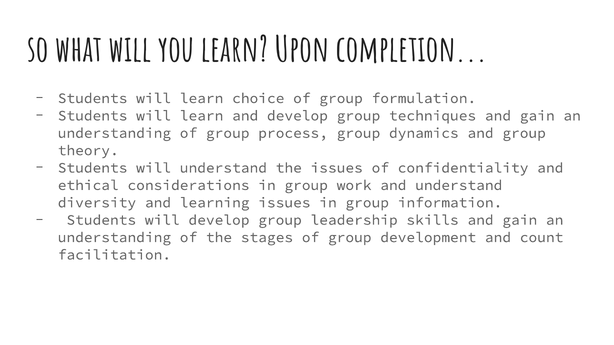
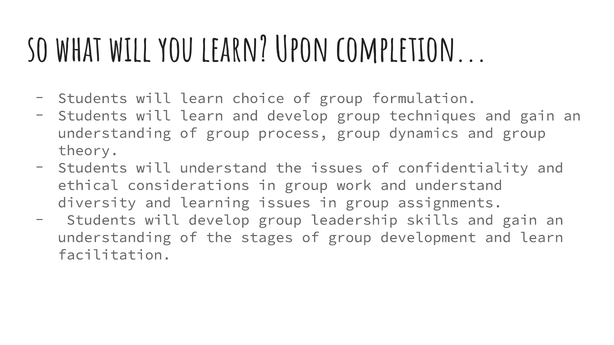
information: information -> assignments
and count: count -> learn
